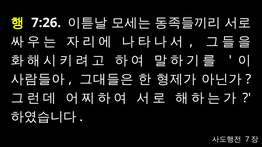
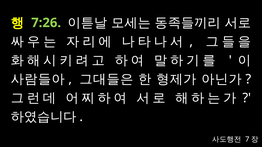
7:26 colour: white -> light green
